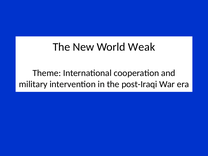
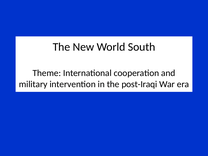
Weak: Weak -> South
